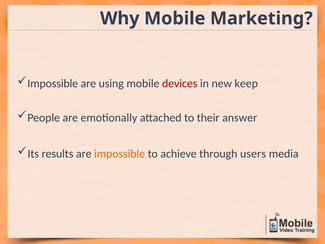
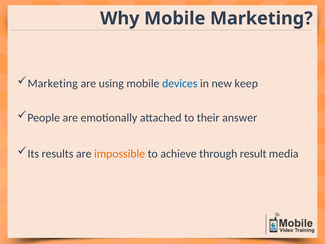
Impossible at (53, 83): Impossible -> Marketing
devices colour: red -> blue
users: users -> result
